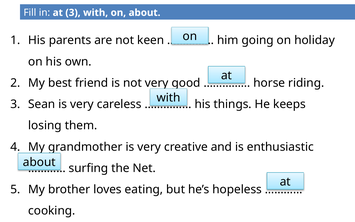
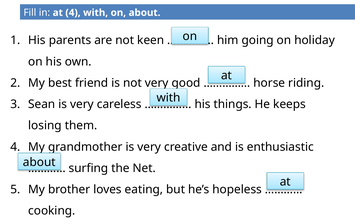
at 3: 3 -> 4
